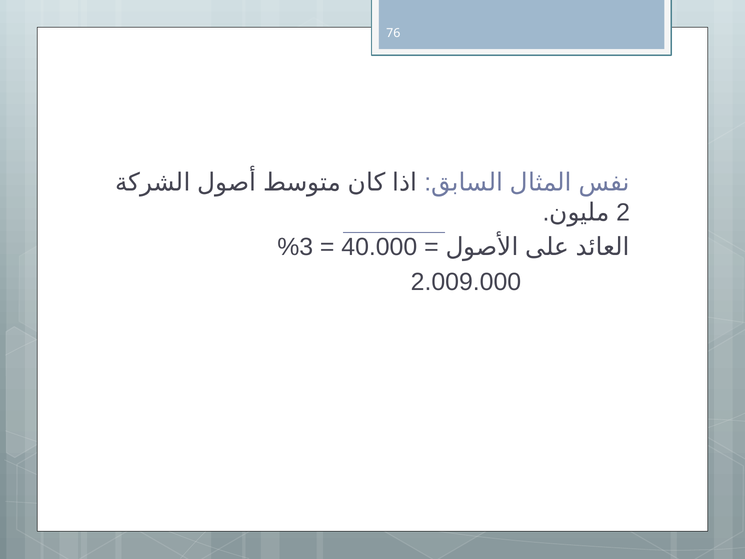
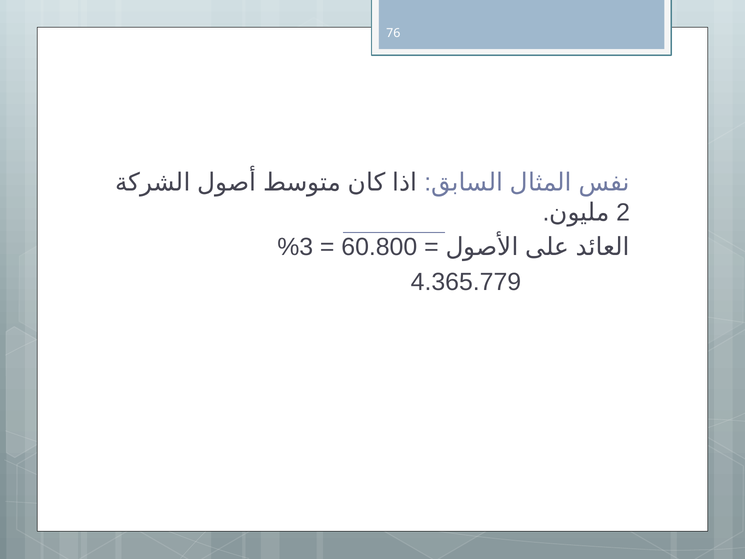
40.000: 40.000 -> 60.800
2.009.000: 2.009.000 -> 4.365.779
